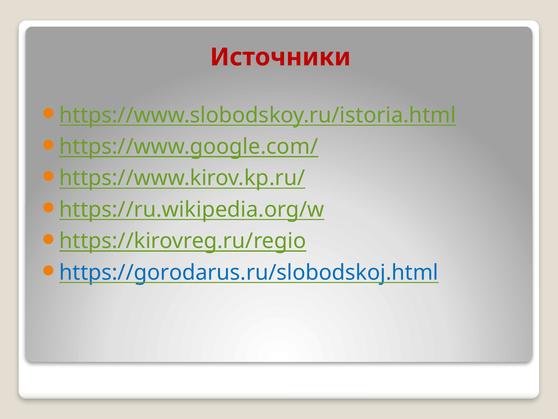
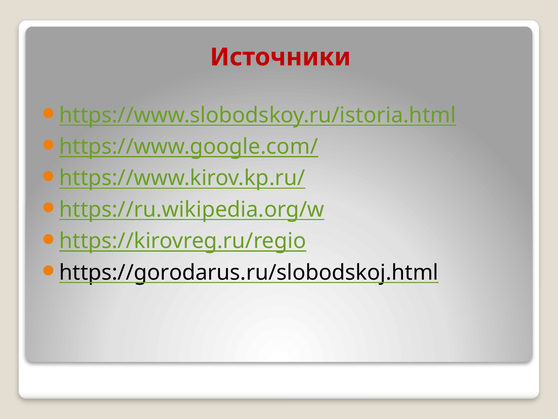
https://gorodarus.ru/slobodskoj.html colour: blue -> black
